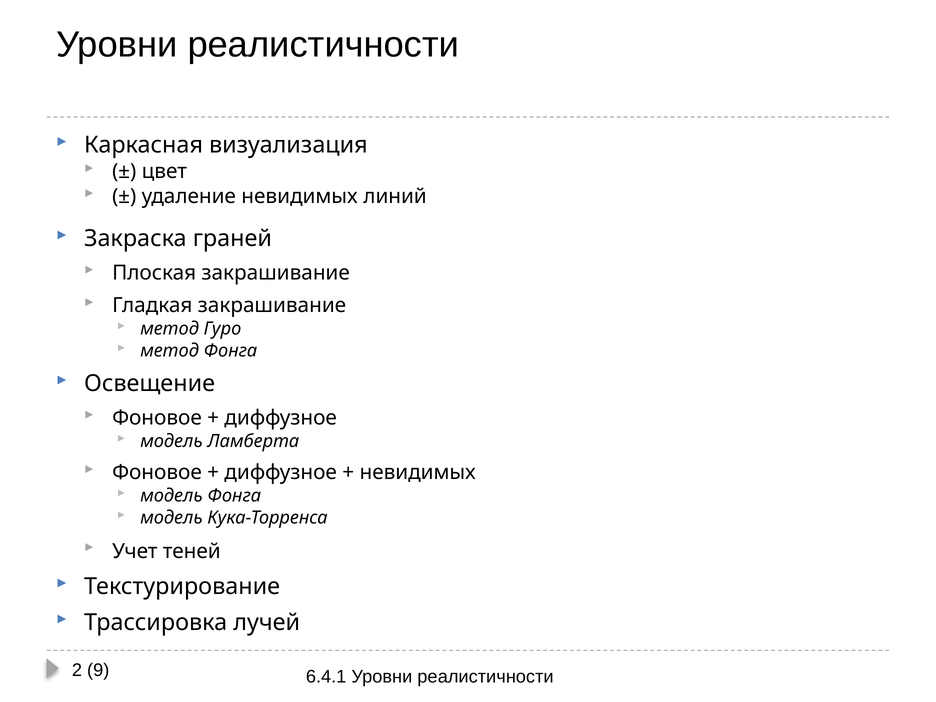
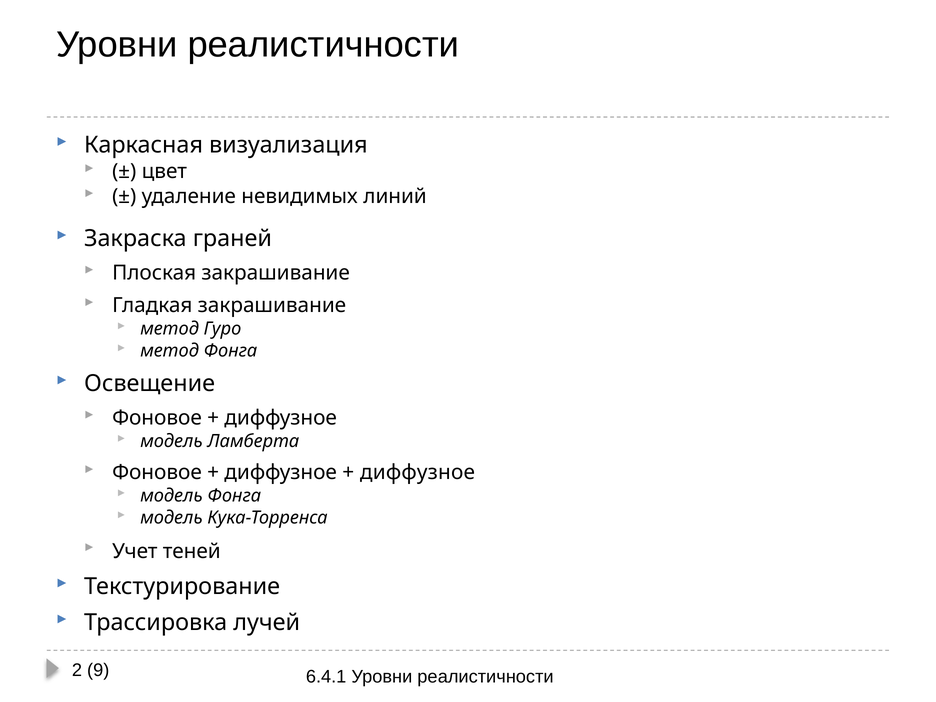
невидимых at (418, 473): невидимых -> диффузное
